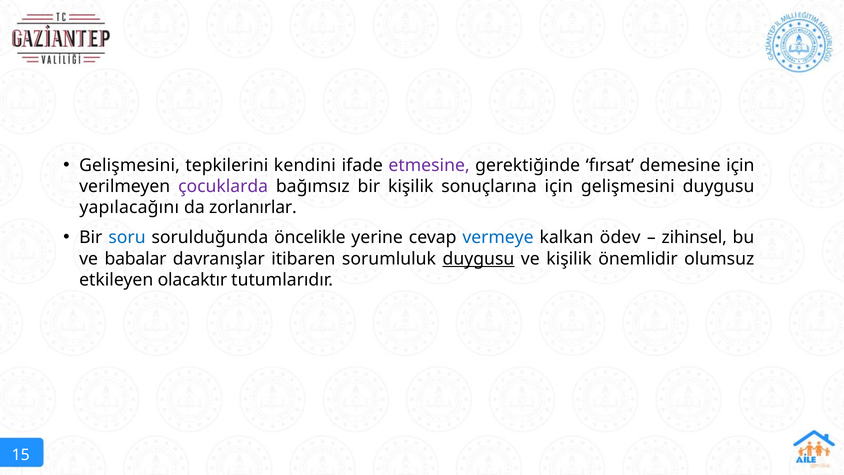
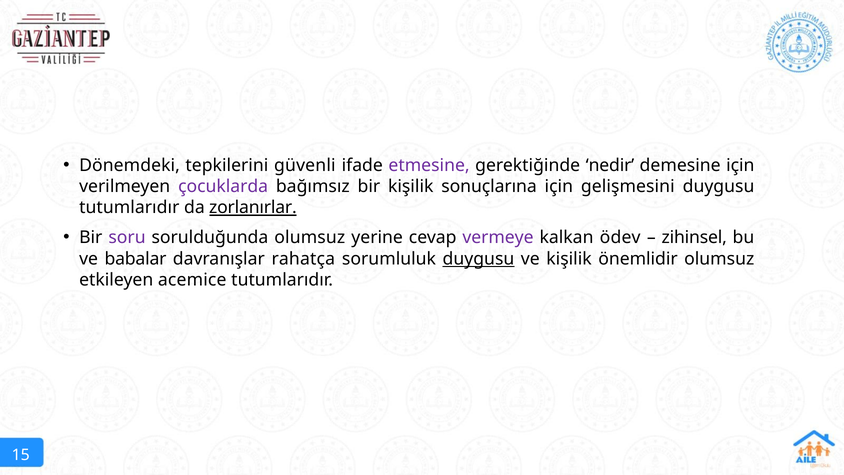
Gelişmesini at (130, 165): Gelişmesini -> Dönemdeki
kendini: kendini -> güvenli
fırsat: fırsat -> nedir
yapılacağını at (129, 208): yapılacağını -> tutumlarıdır
zorlanırlar underline: none -> present
soru colour: blue -> purple
sorulduğunda öncelikle: öncelikle -> olumsuz
vermeye colour: blue -> purple
itibaren: itibaren -> rahatça
olacaktır: olacaktır -> acemice
